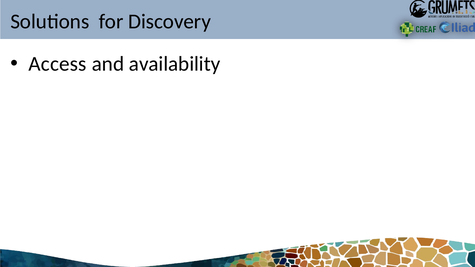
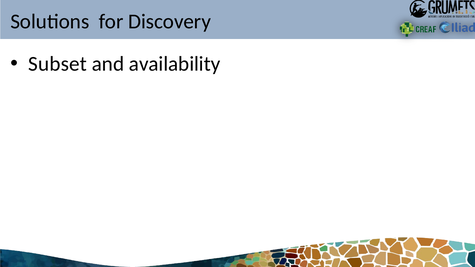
Access: Access -> Subset
